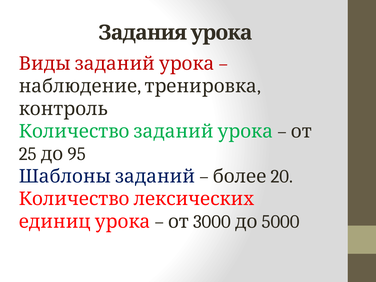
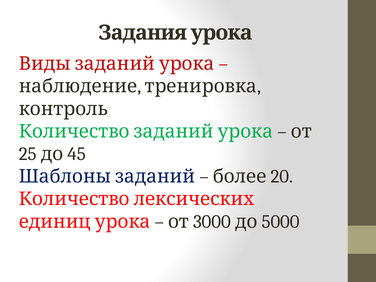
95: 95 -> 45
